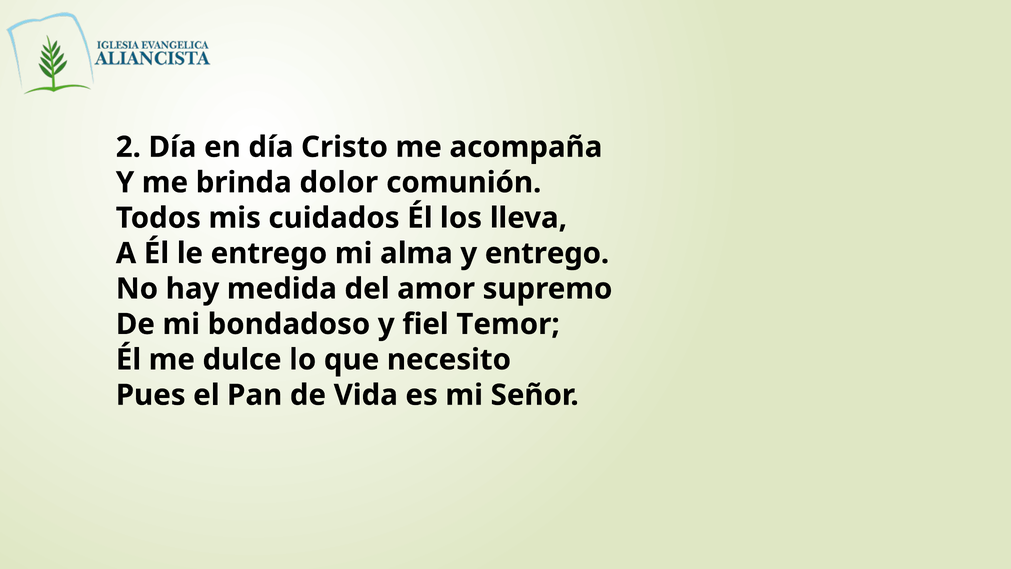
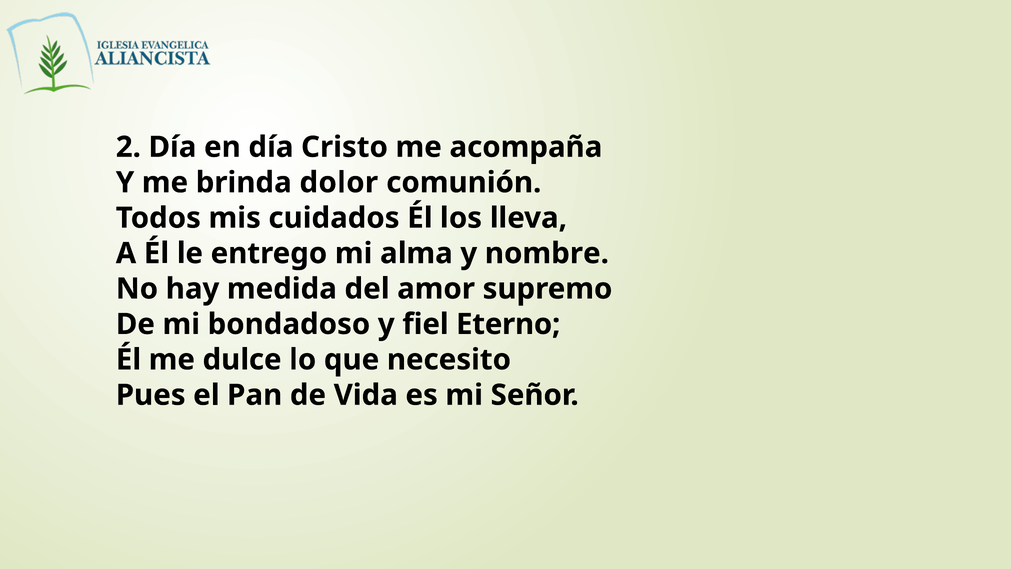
y entrego: entrego -> nombre
Temor: Temor -> Eterno
